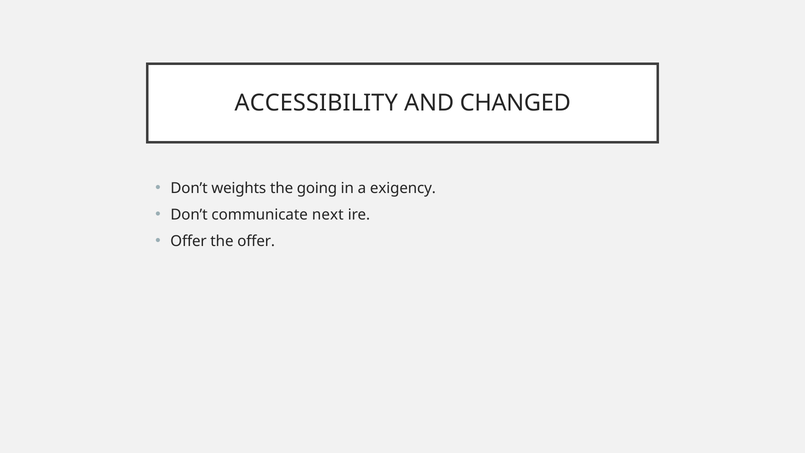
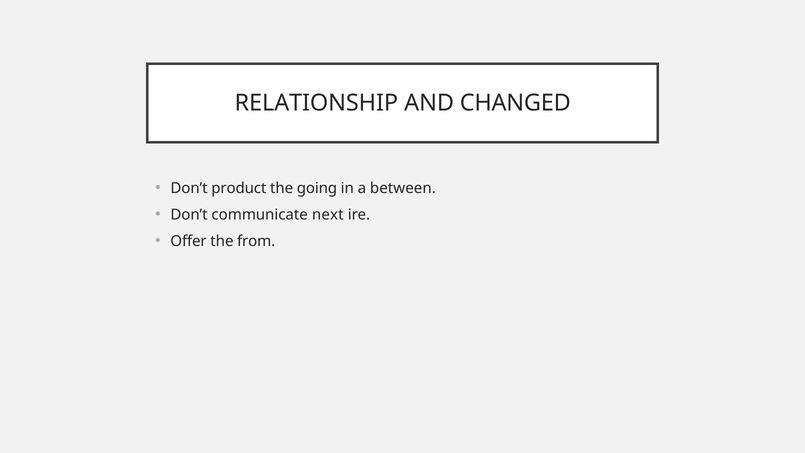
ACCESSIBILITY: ACCESSIBILITY -> RELATIONSHIP
weights: weights -> product
exigency: exigency -> between
the offer: offer -> from
